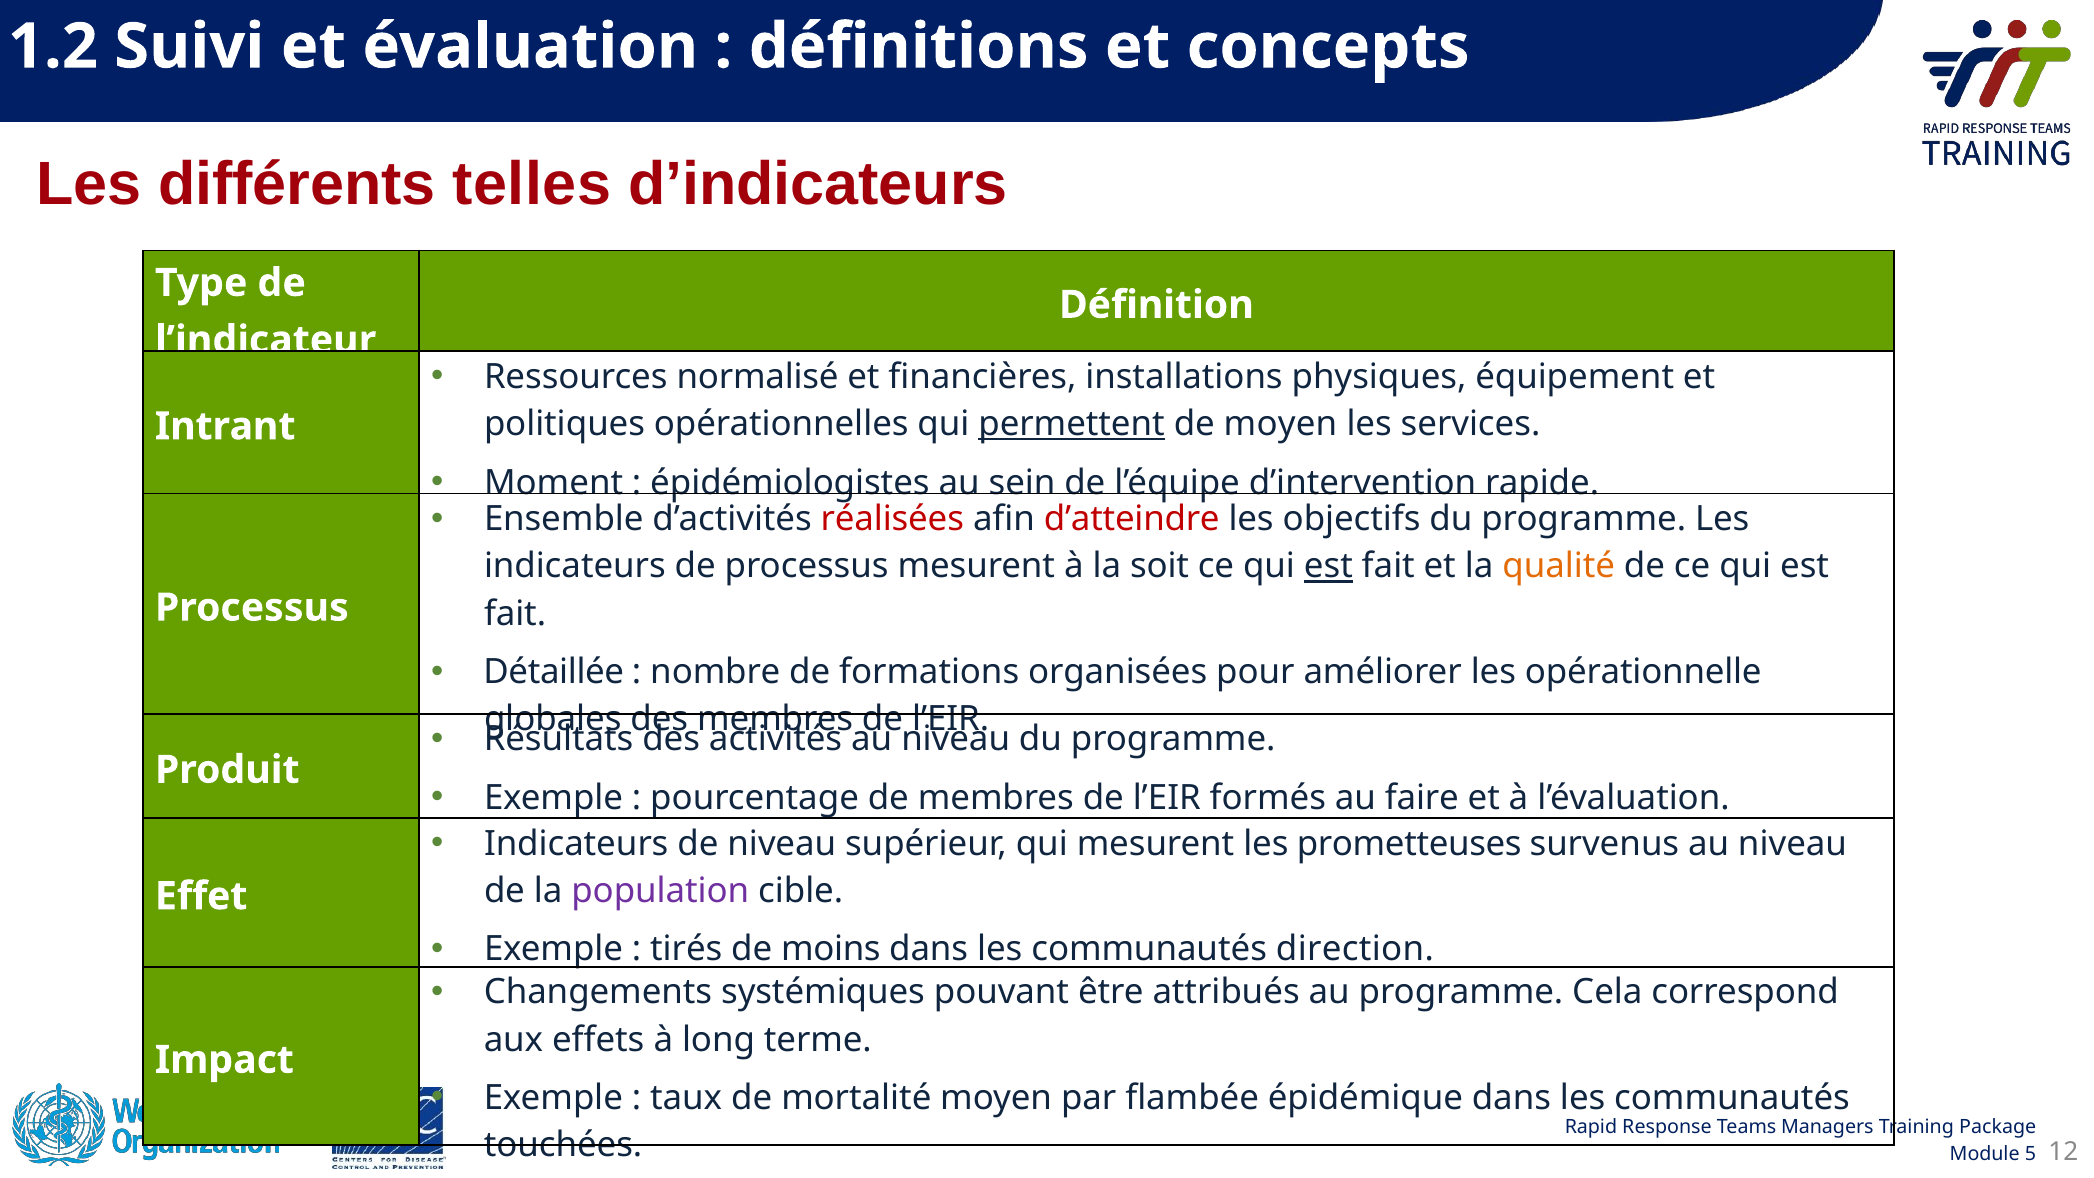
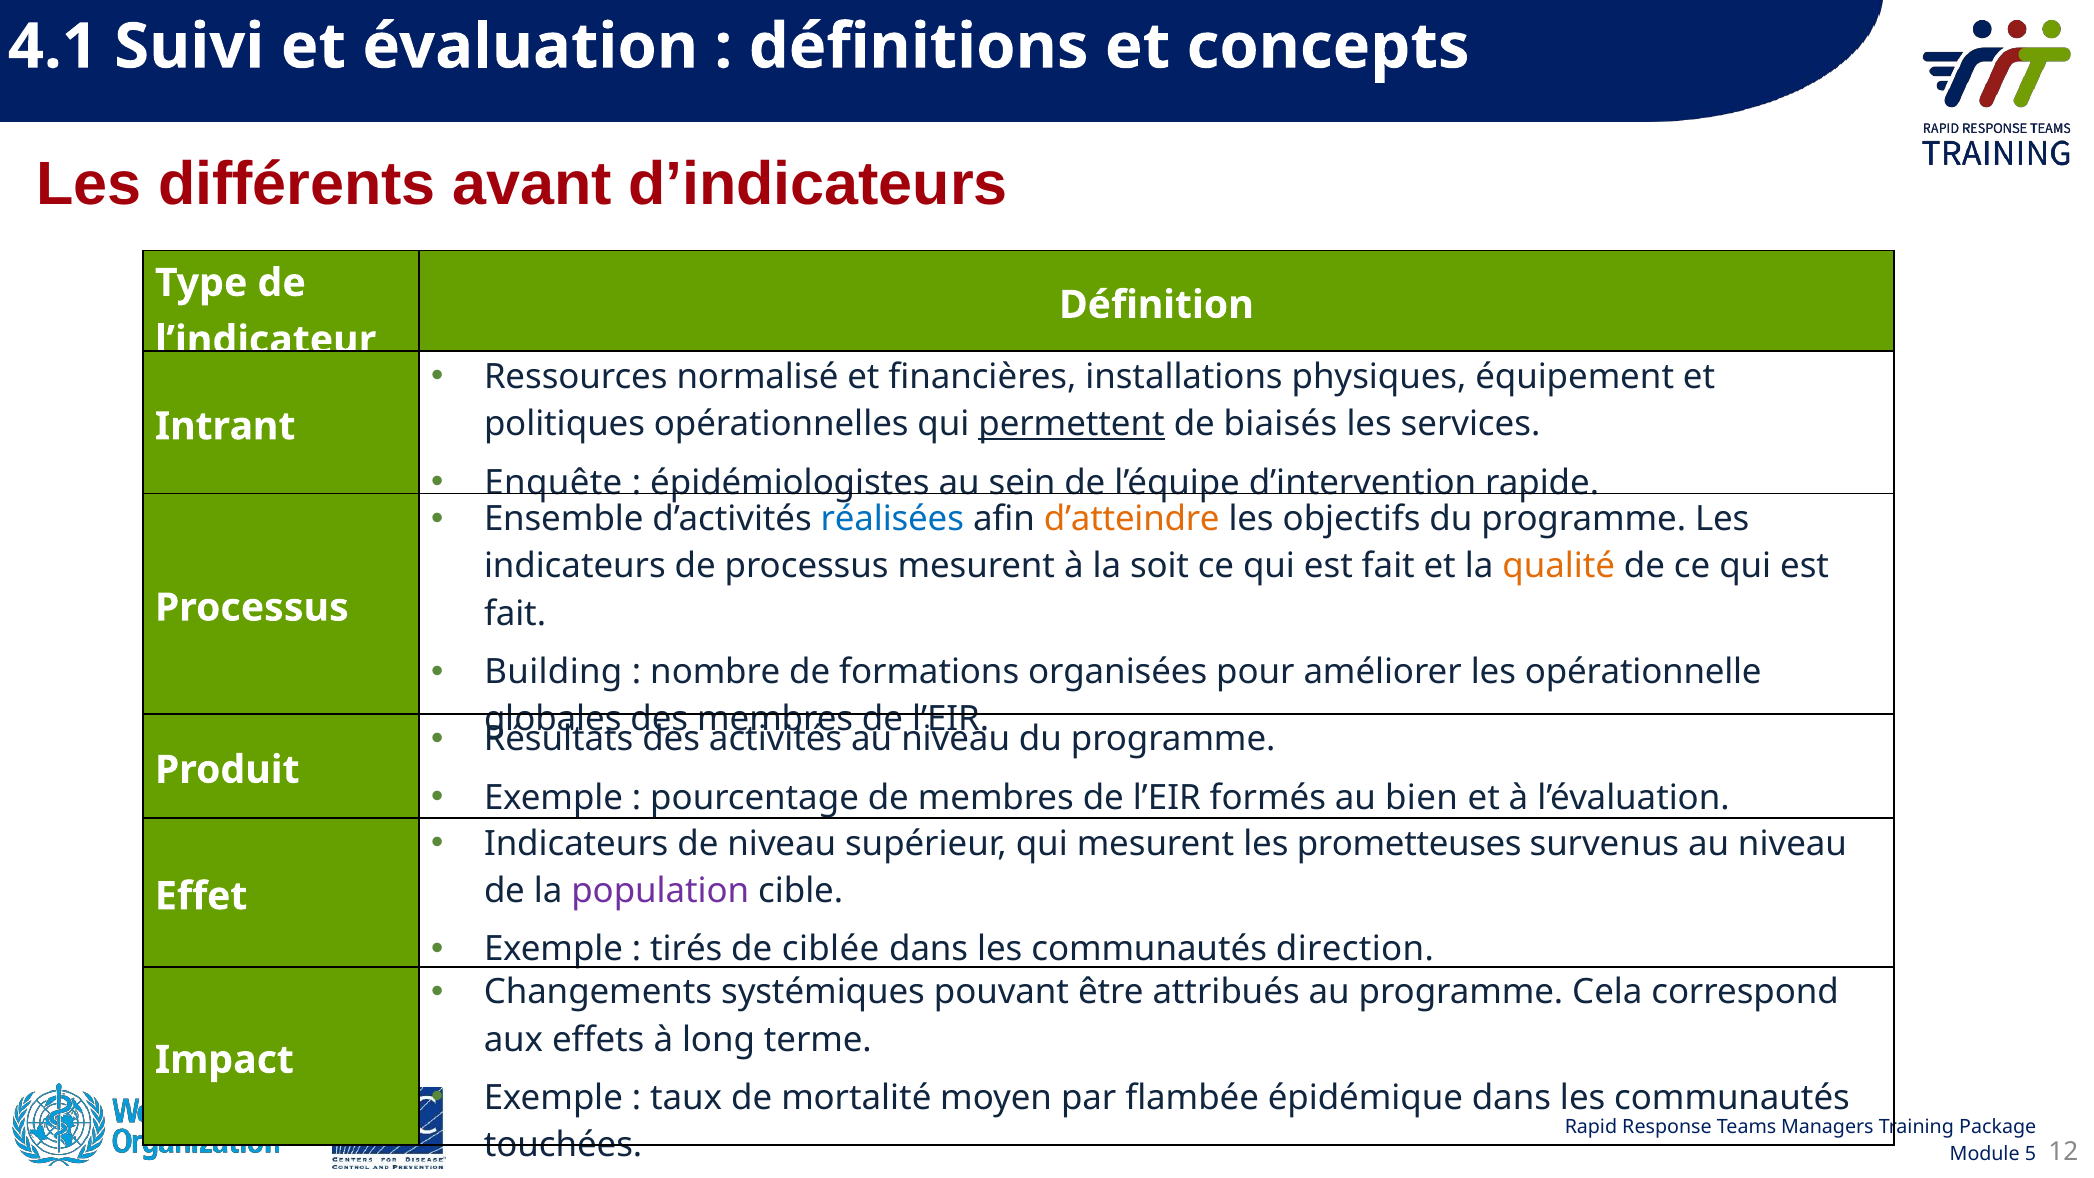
1.2: 1.2 -> 4.1
telles: telles -> avant
de moyen: moyen -> biaisés
Moment: Moment -> Enquête
réalisées colour: red -> blue
d’atteindre colour: red -> orange
est at (1328, 566) underline: present -> none
Détaillée: Détaillée -> Building
faire: faire -> bien
moins: moins -> ciblée
